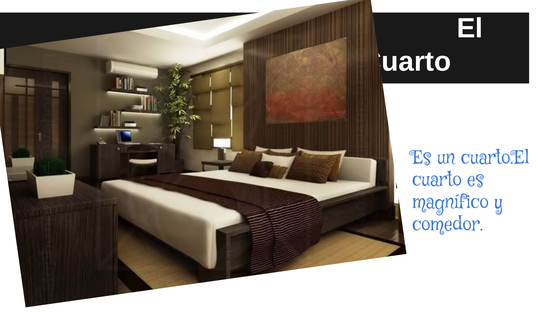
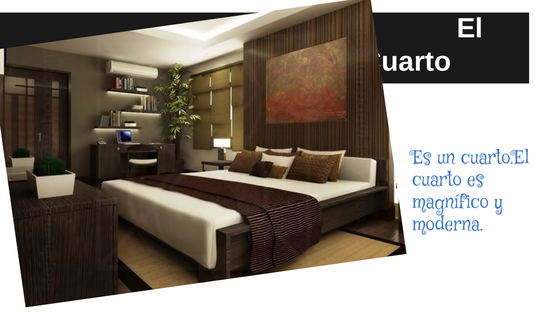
comedor: comedor -> moderna
